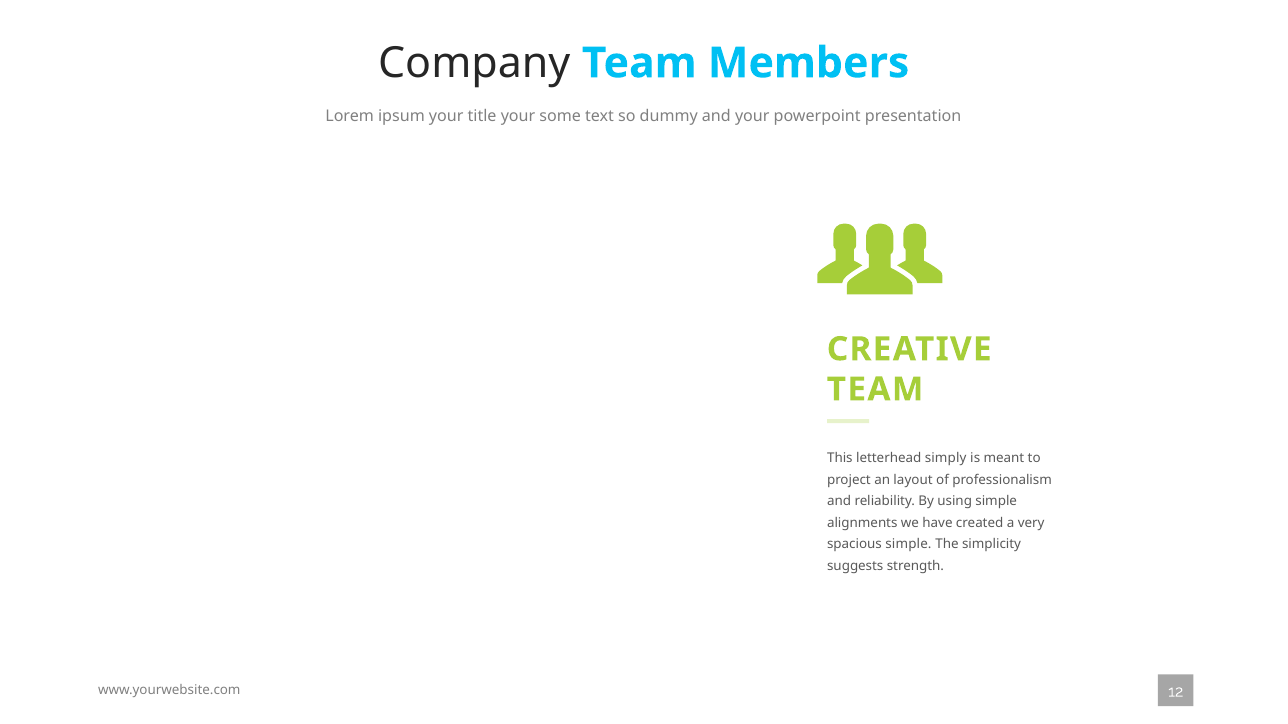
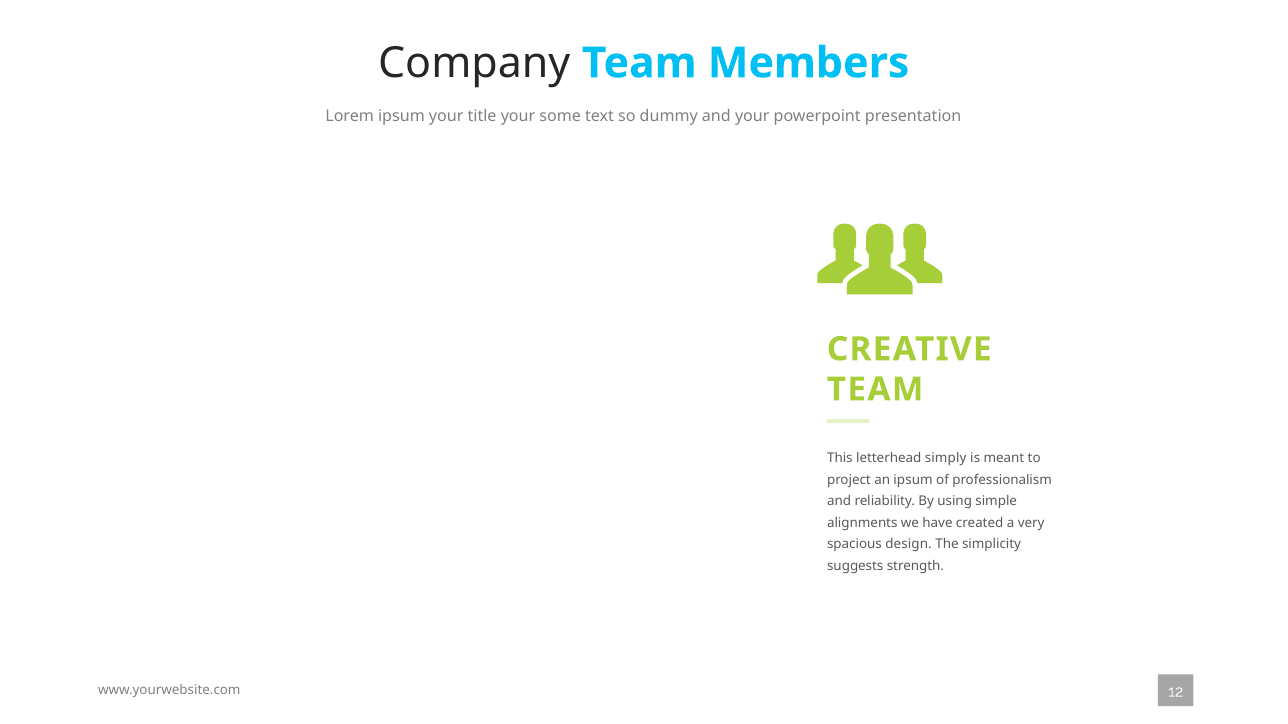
an layout: layout -> ipsum
spacious simple: simple -> design
